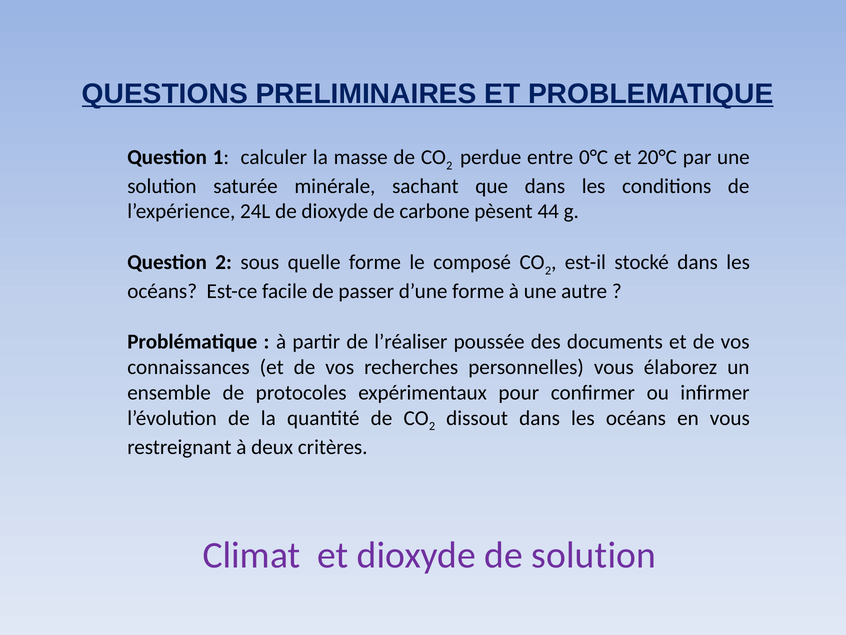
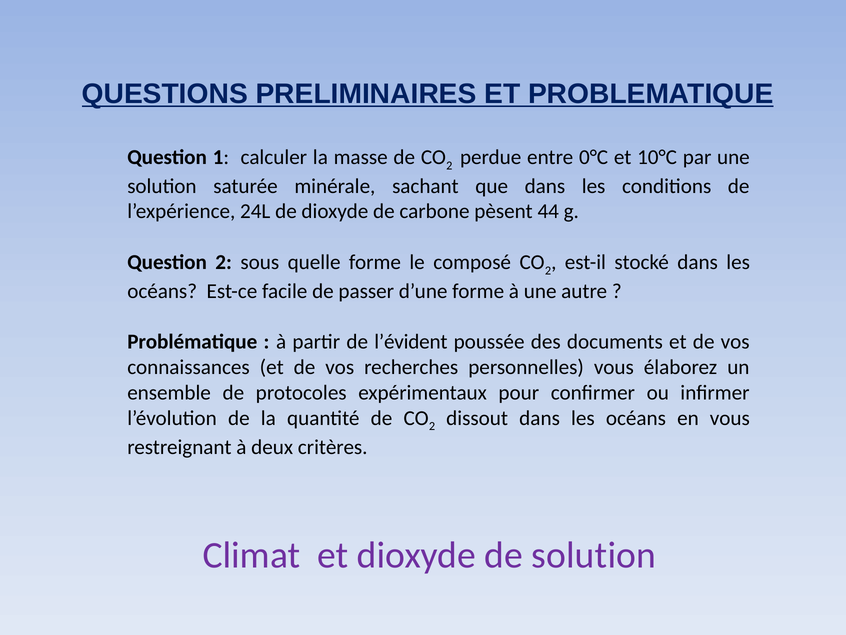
20°C: 20°C -> 10°C
l’réaliser: l’réaliser -> l’évident
